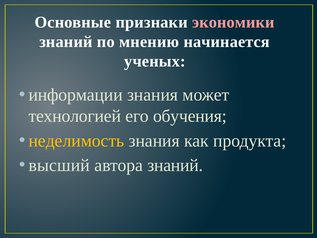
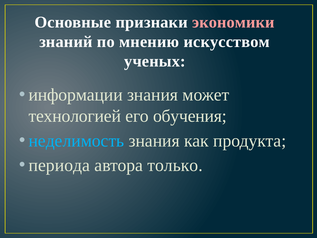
начинается: начинается -> искусством
неделимость colour: yellow -> light blue
высший: высший -> периода
автора знаний: знаний -> только
